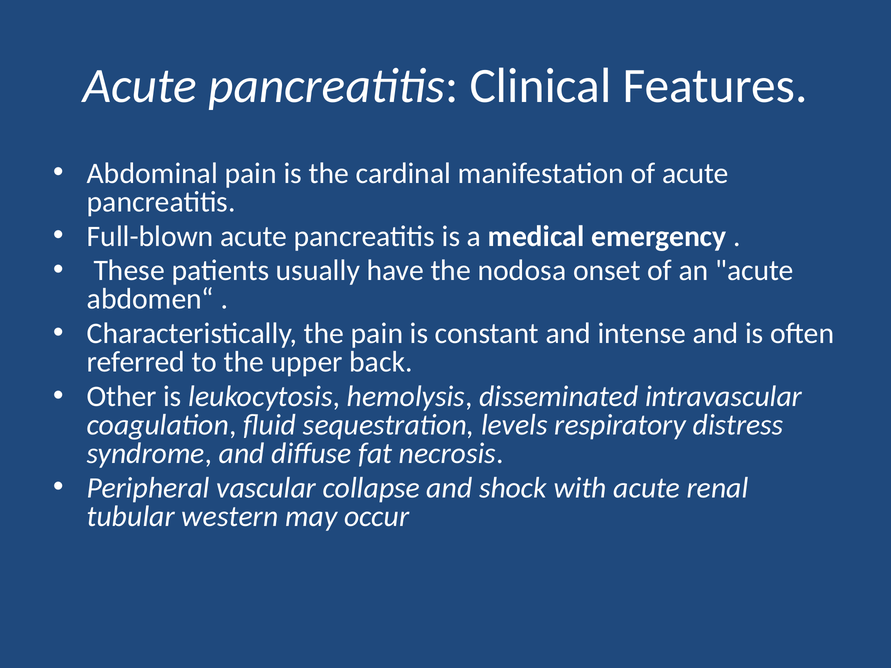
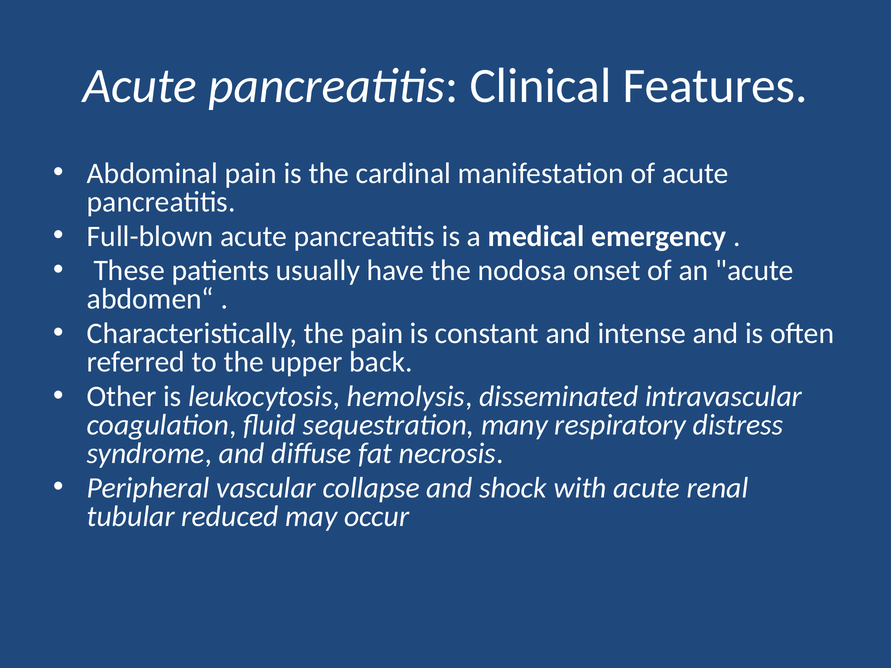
levels: levels -> many
western: western -> reduced
